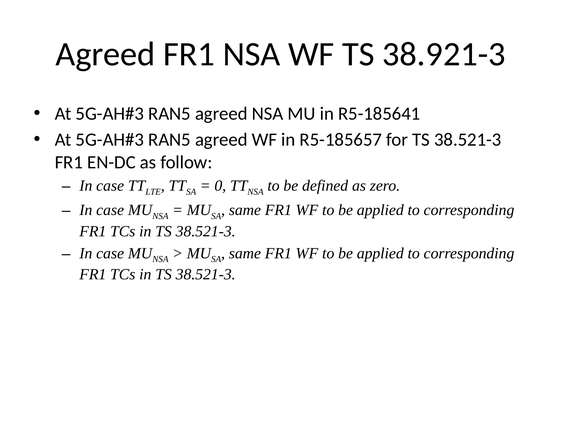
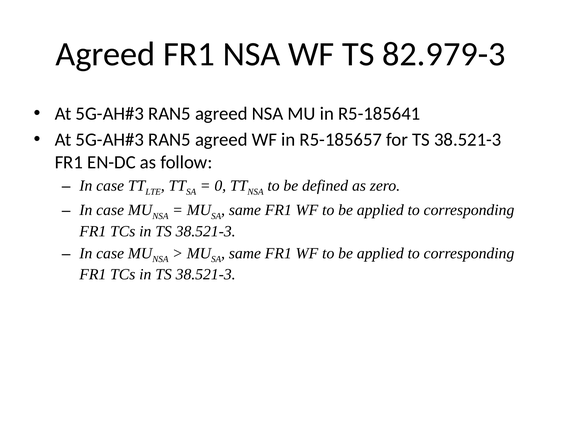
38.921-3: 38.921-3 -> 82.979-3
